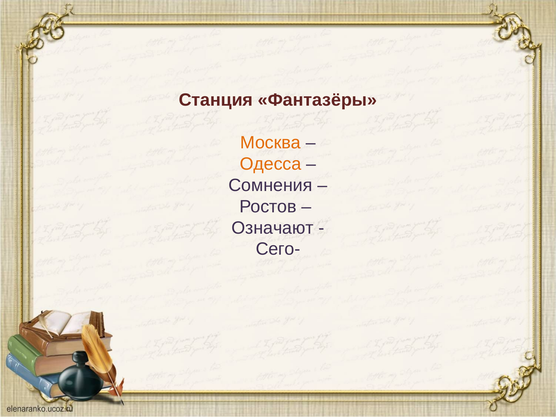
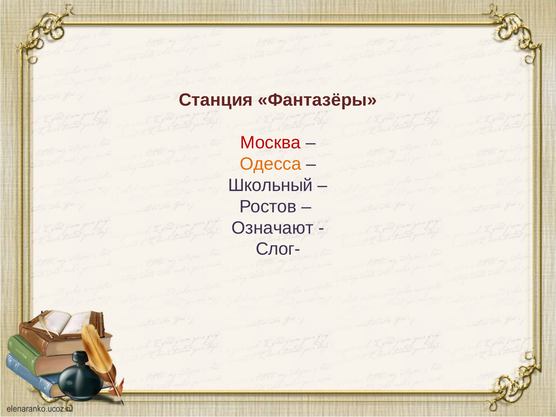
Москва colour: orange -> red
Сомнения: Сомнения -> Школьный
Сего-: Сего- -> Слог-
